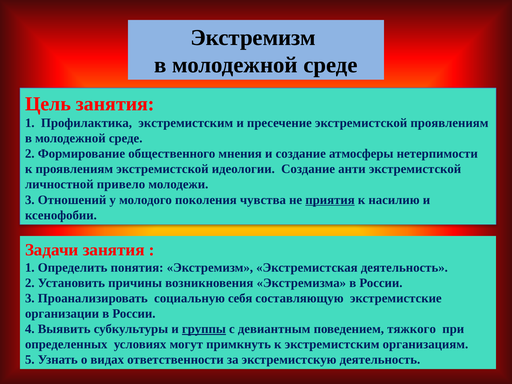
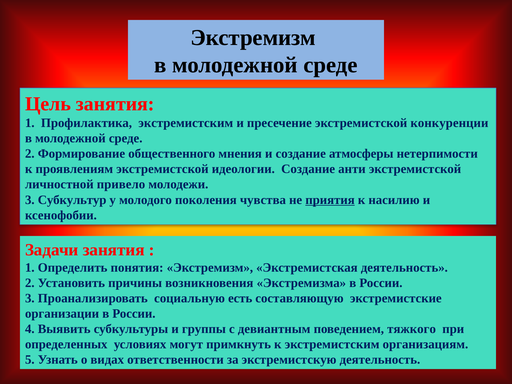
экстремистской проявлениям: проявлениям -> конкуренции
Отношений: Отношений -> Субкультур
себя: себя -> есть
группы underline: present -> none
